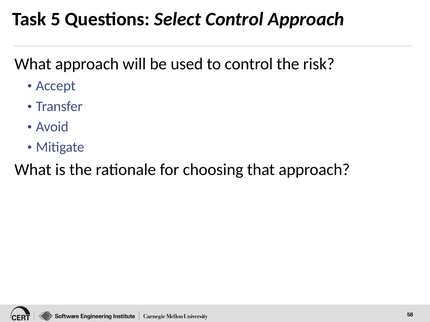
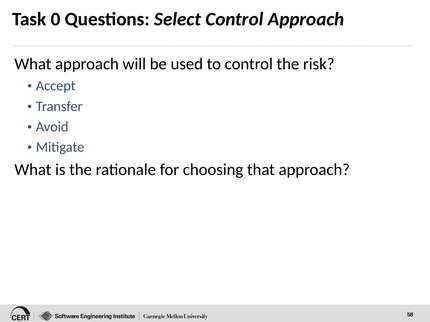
5: 5 -> 0
